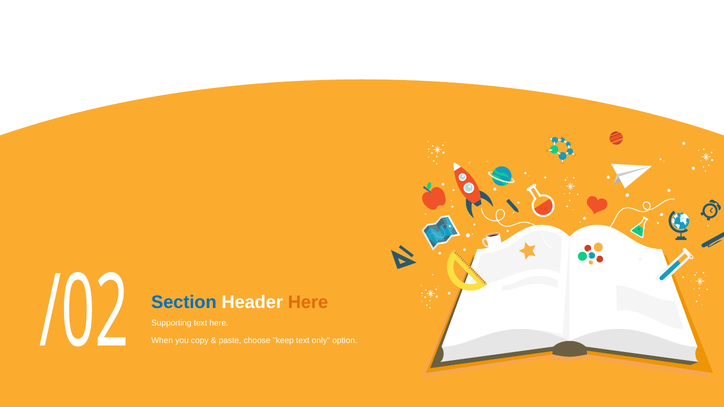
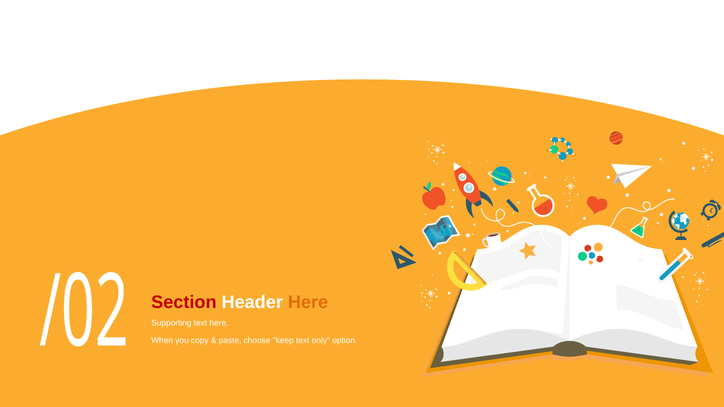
Section colour: blue -> red
